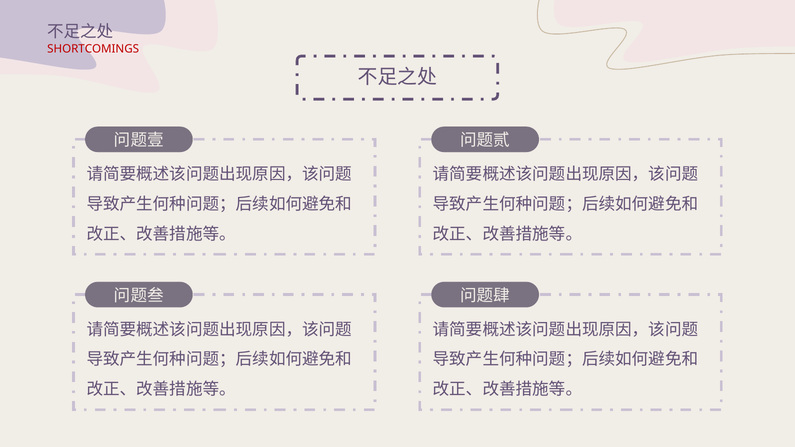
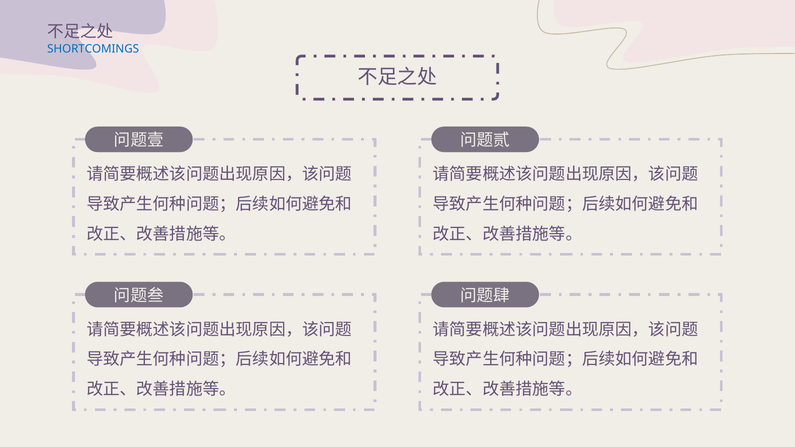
SHORTCOMINGS colour: red -> blue
